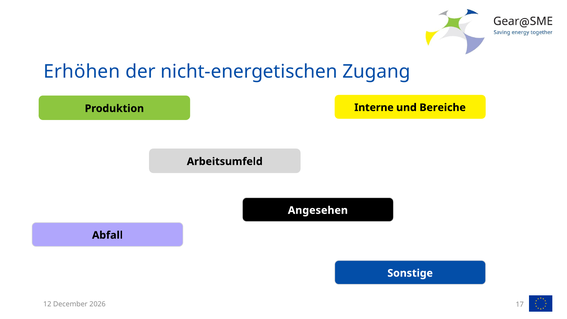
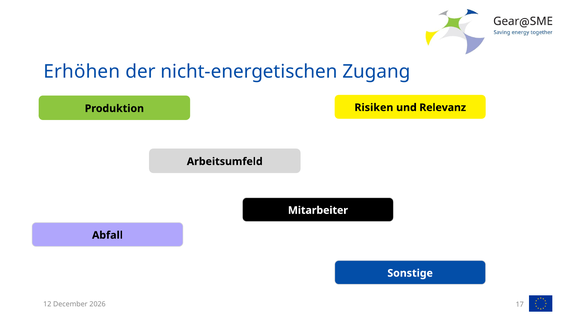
Interne: Interne -> Risiken
Bereiche: Bereiche -> Relevanz
Angesehen: Angesehen -> Mitarbeiter
